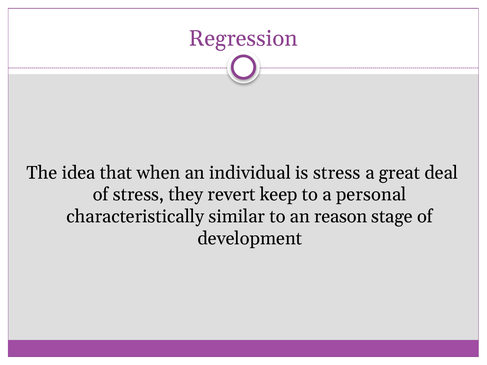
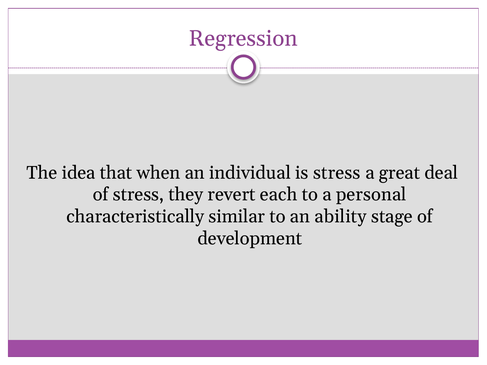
keep: keep -> each
reason: reason -> ability
